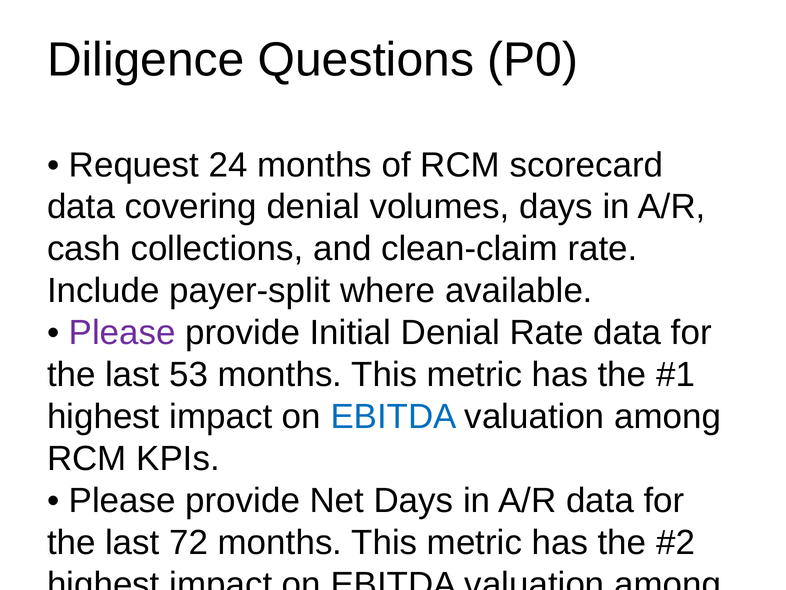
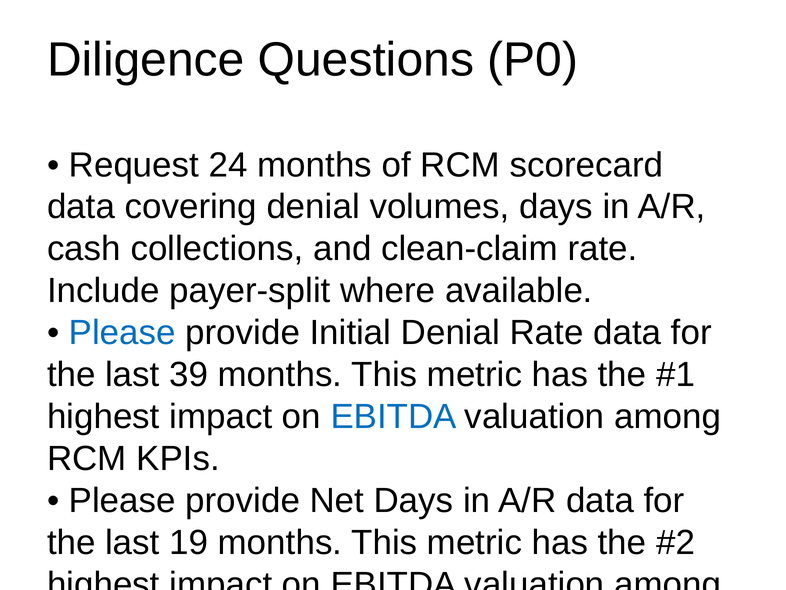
Please at (122, 333) colour: purple -> blue
53: 53 -> 39
72: 72 -> 19
